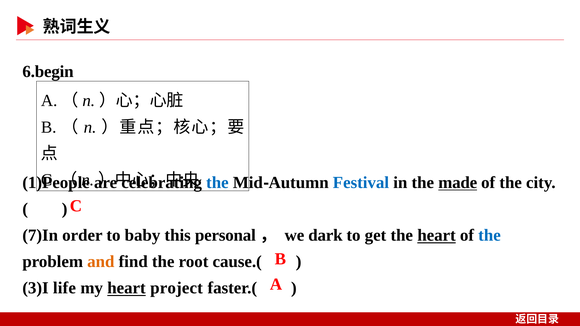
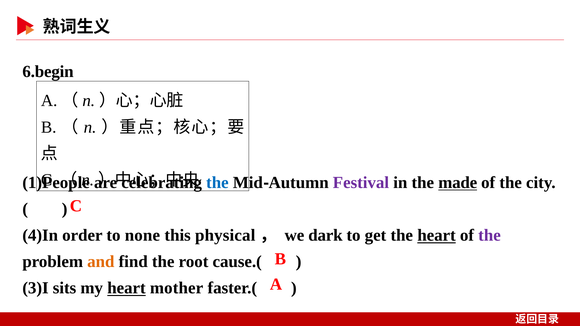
Festival colour: blue -> purple
7)In: 7)In -> 4)In
baby: baby -> none
personal: personal -> physical
the at (489, 235) colour: blue -> purple
life: life -> sits
project: project -> mother
